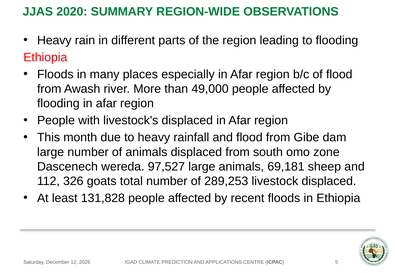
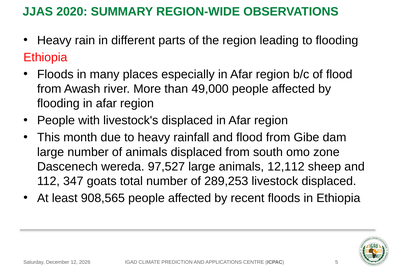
69,181: 69,181 -> 12,112
326: 326 -> 347
131,828: 131,828 -> 908,565
